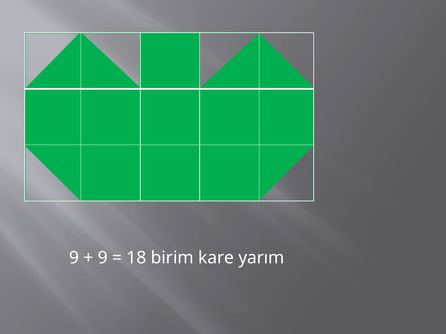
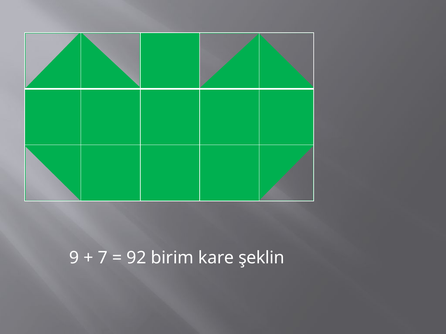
9 at (103, 258): 9 -> 7
18: 18 -> 92
yarım: yarım -> şeklin
